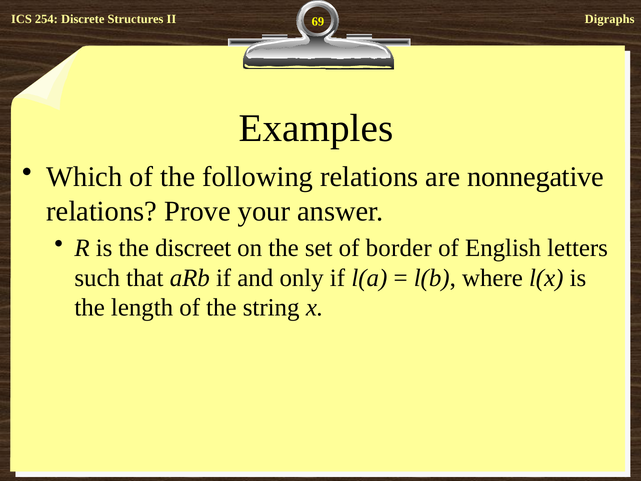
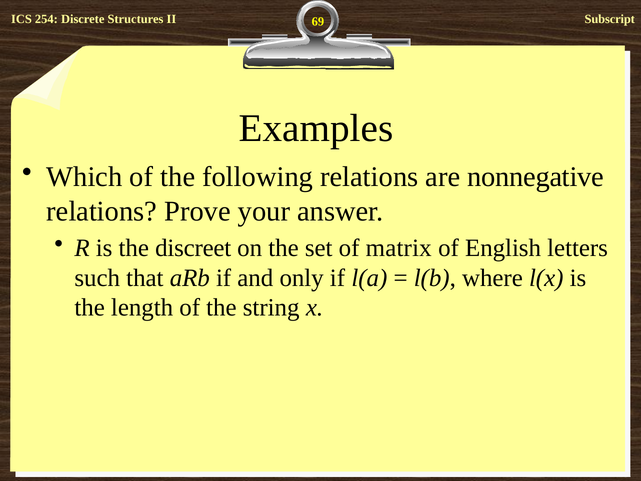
Digraphs: Digraphs -> Subscript
border: border -> matrix
